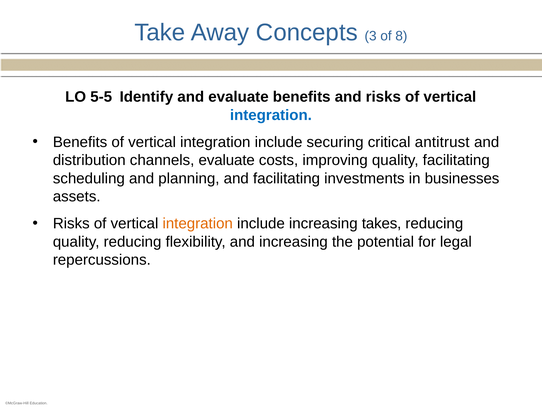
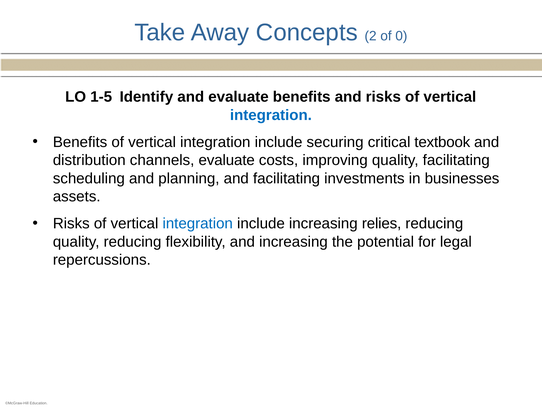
3: 3 -> 2
8: 8 -> 0
5-5: 5-5 -> 1-5
antitrust: antitrust -> textbook
integration at (198, 223) colour: orange -> blue
takes: takes -> relies
